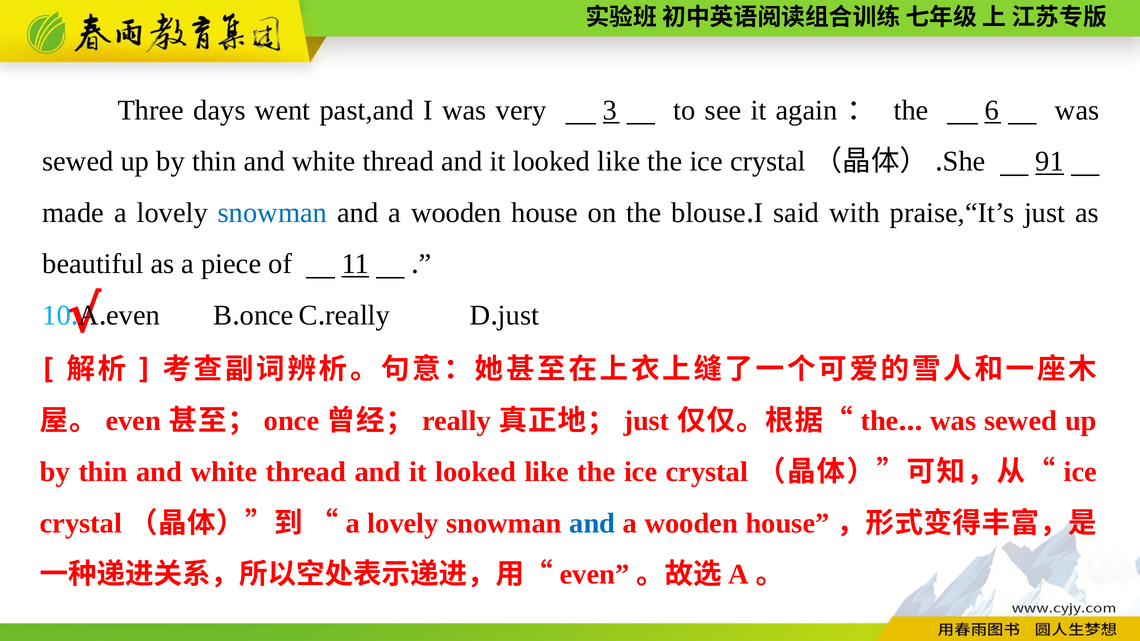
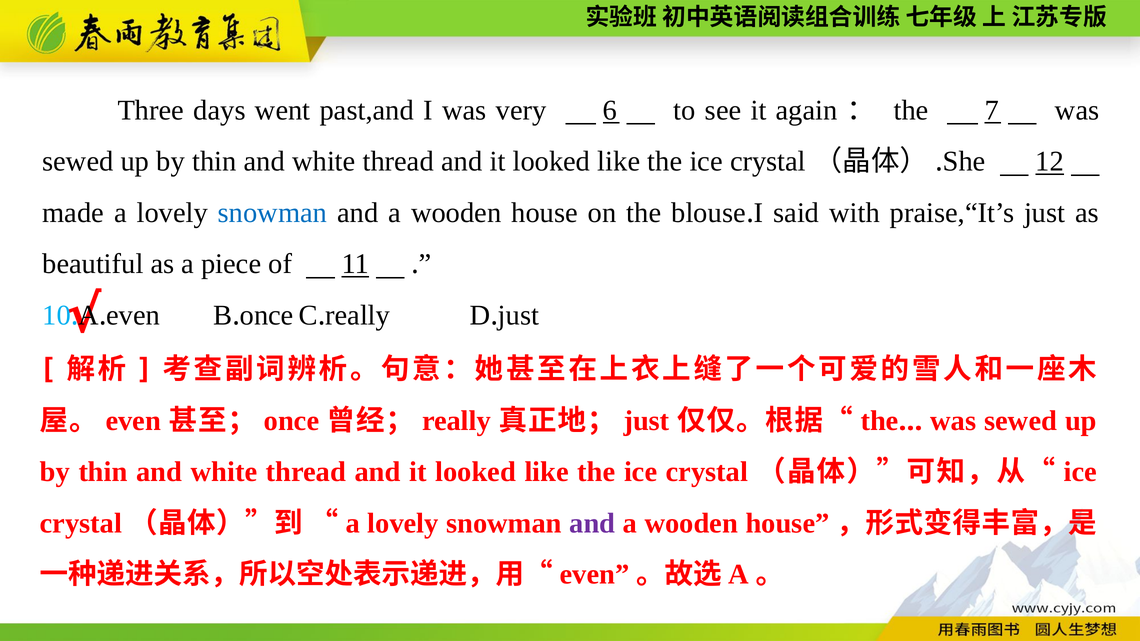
3: 3 -> 6
6: 6 -> 7
91: 91 -> 12
and at (592, 523) colour: blue -> purple
